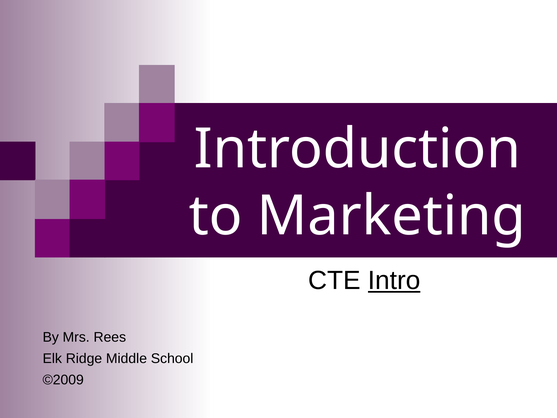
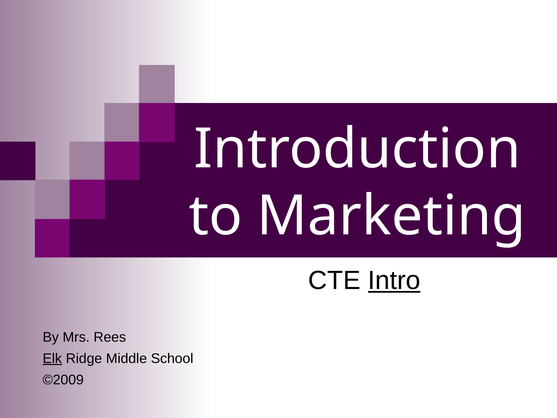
Elk underline: none -> present
